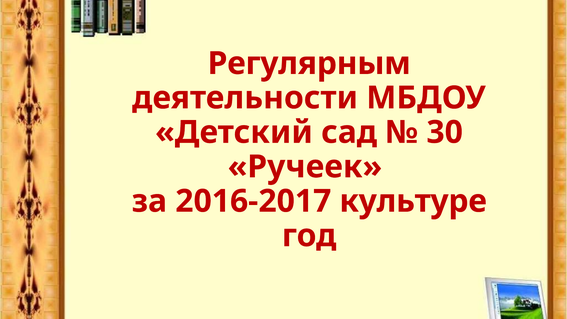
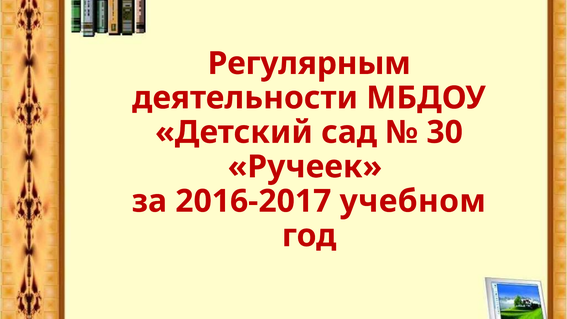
культуре: культуре -> учебном
